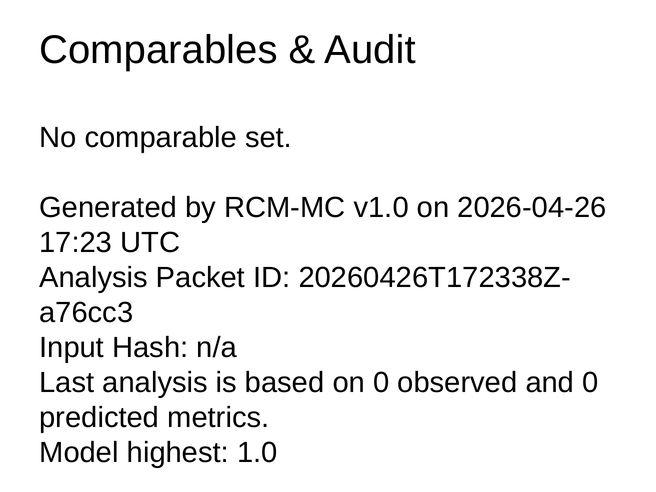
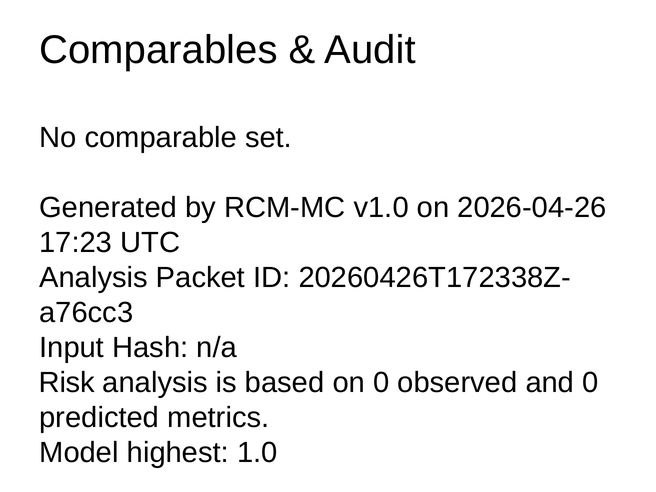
Last: Last -> Risk
